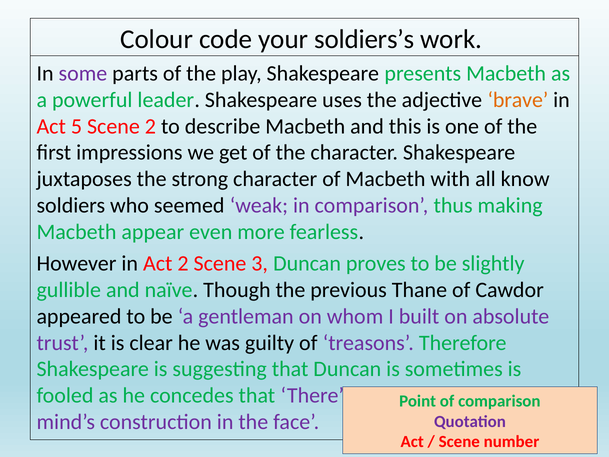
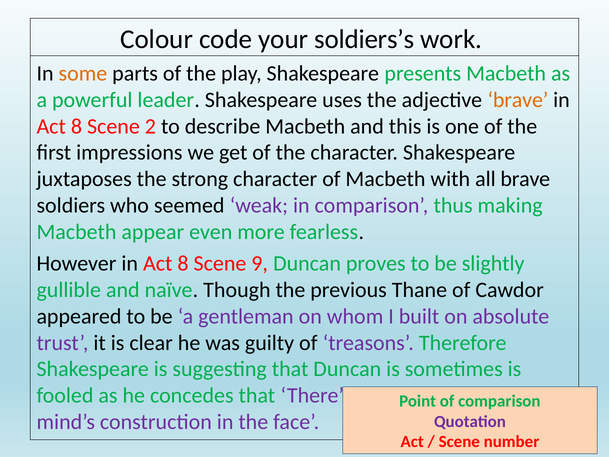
some colour: purple -> orange
5 at (76, 126): 5 -> 8
all know: know -> brave
However in Act 2: 2 -> 8
3: 3 -> 9
